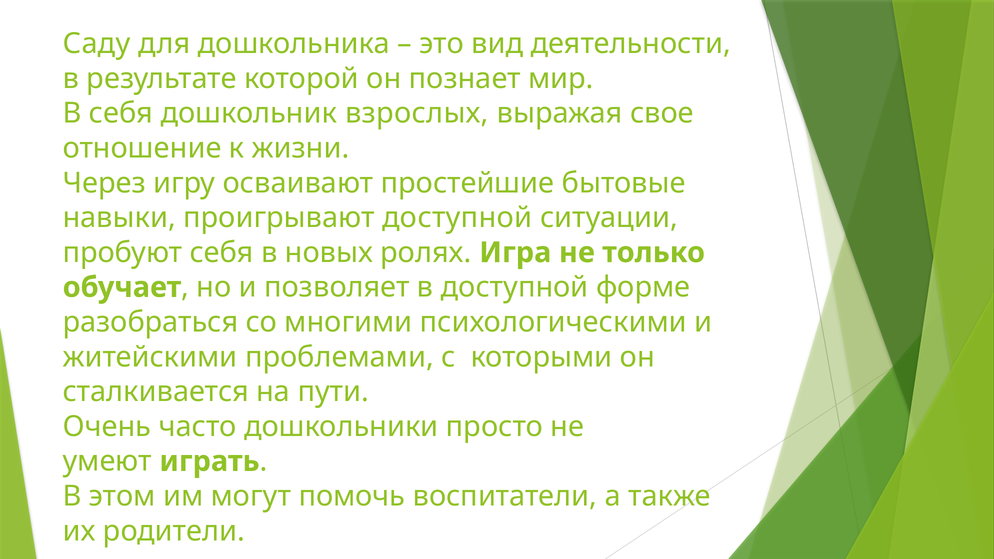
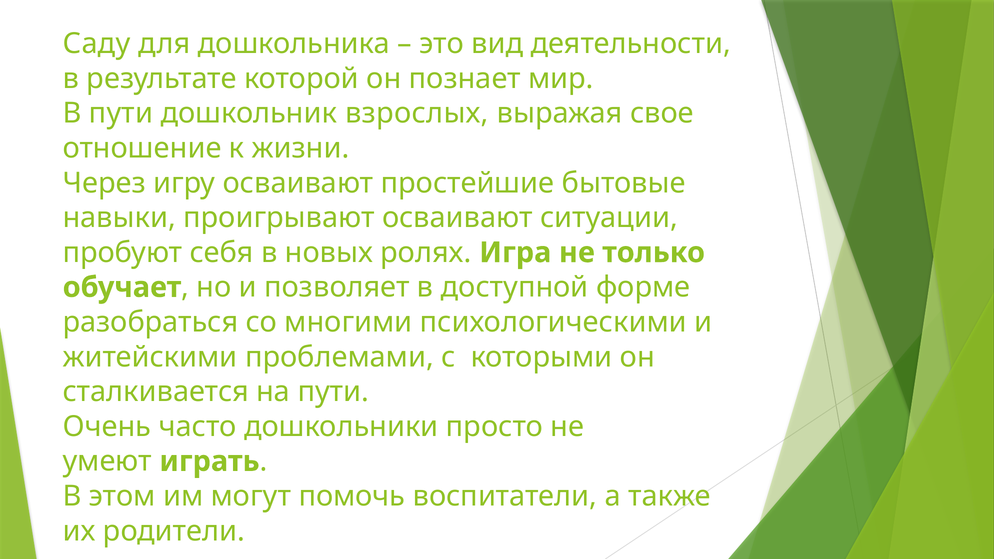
В себя: себя -> пути
проигрывают доступной: доступной -> осваивают
